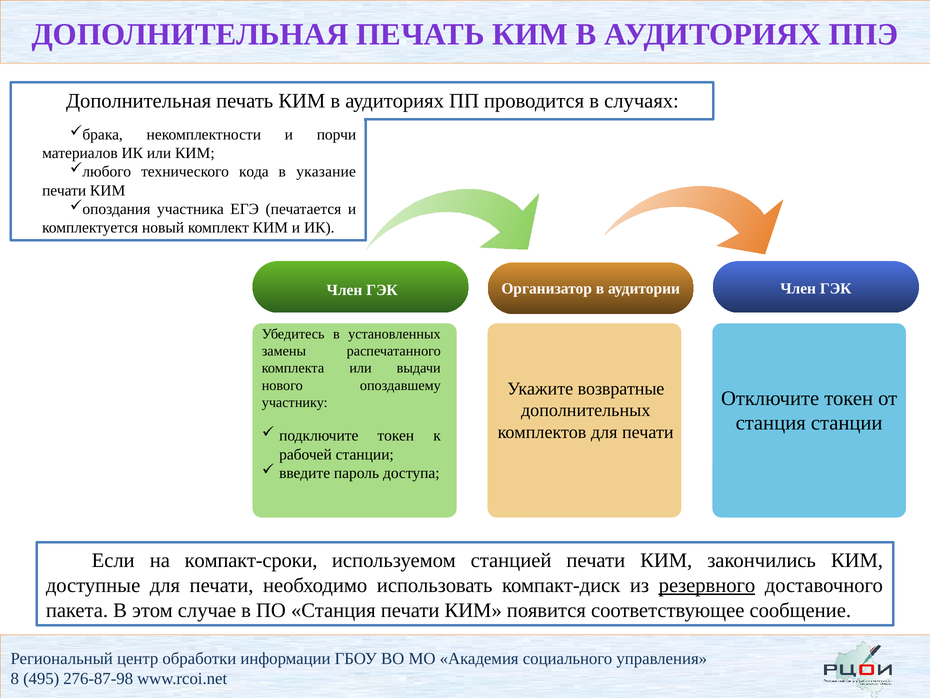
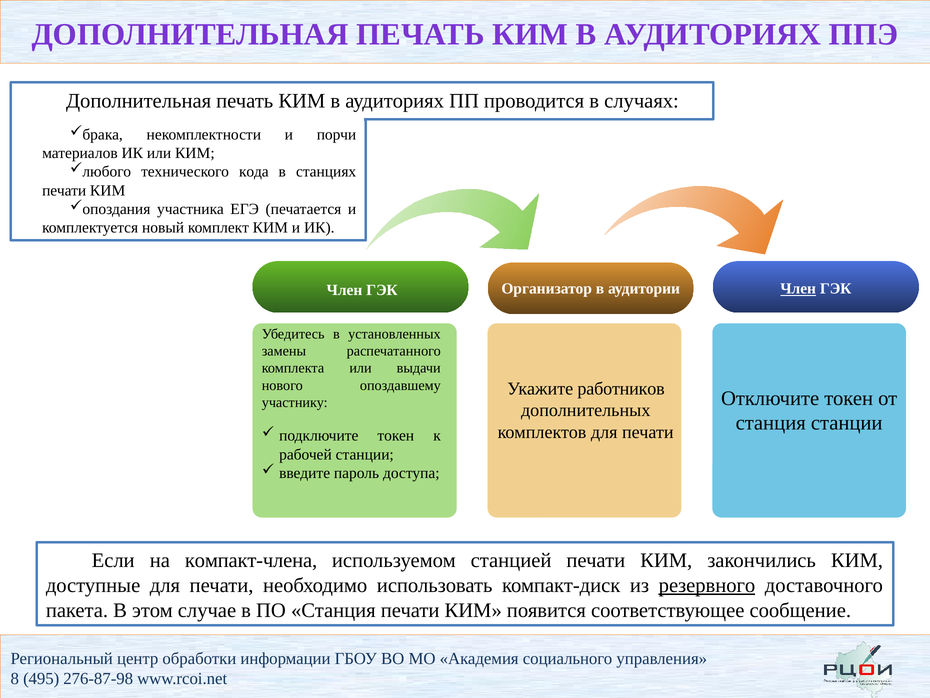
указание: указание -> станциях
Член at (798, 289) underline: none -> present
возвратные: возвратные -> работников
компакт-сроки: компакт-сроки -> компакт-члена
